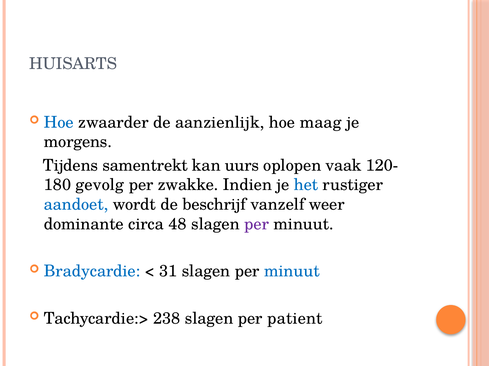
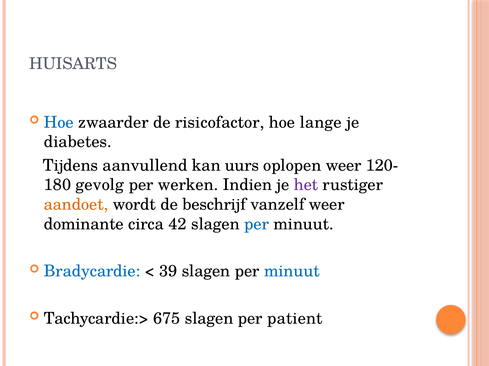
aanzienlijk: aanzienlijk -> risicofactor
maag: maag -> lange
morgens: morgens -> diabetes
samentrekt: samentrekt -> aanvullend
oplopen vaak: vaak -> weer
zwakke: zwakke -> werken
het colour: blue -> purple
aandoet colour: blue -> orange
48: 48 -> 42
per at (257, 224) colour: purple -> blue
31: 31 -> 39
238: 238 -> 675
